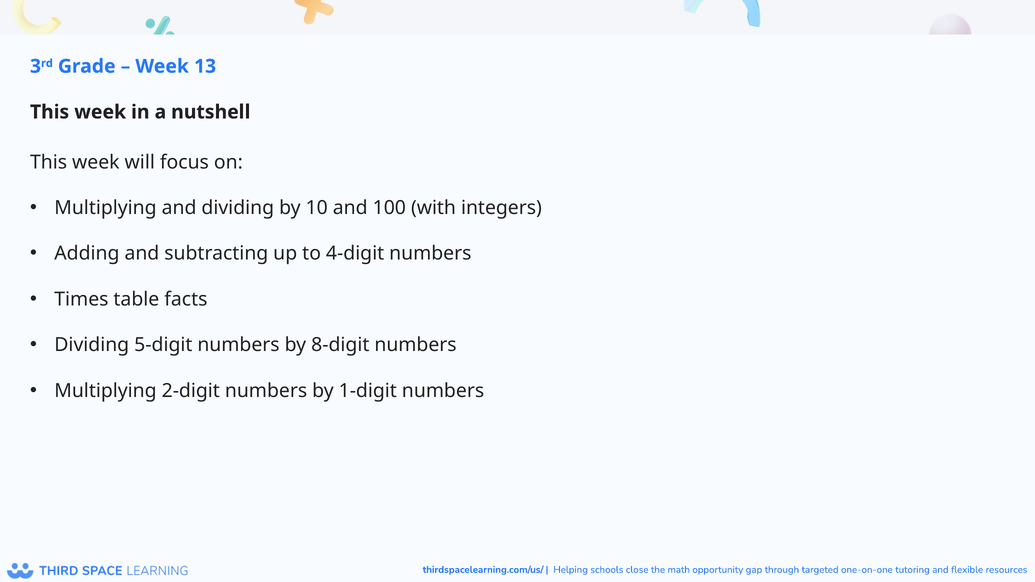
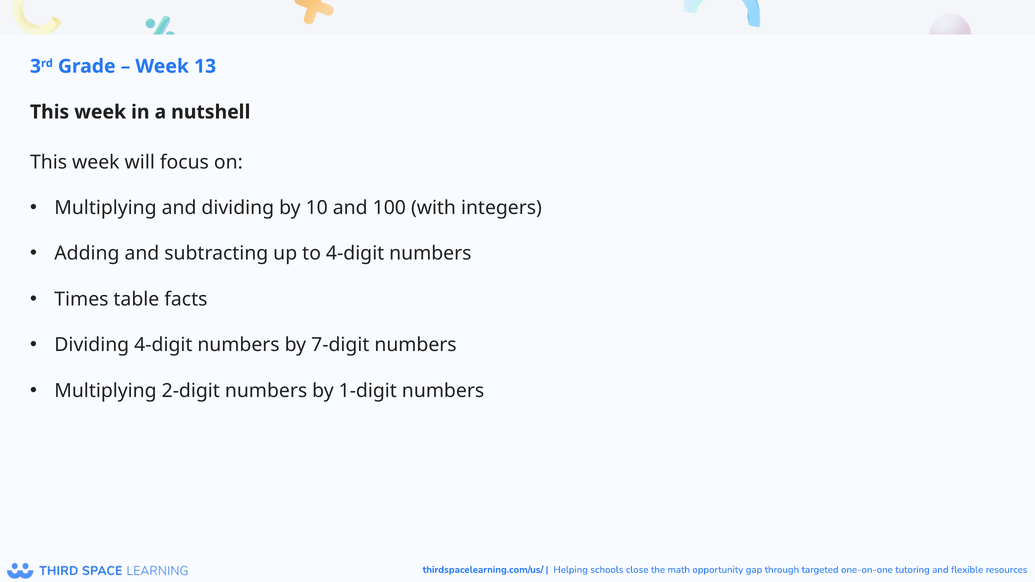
Dividing 5-digit: 5-digit -> 4-digit
8-digit: 8-digit -> 7-digit
